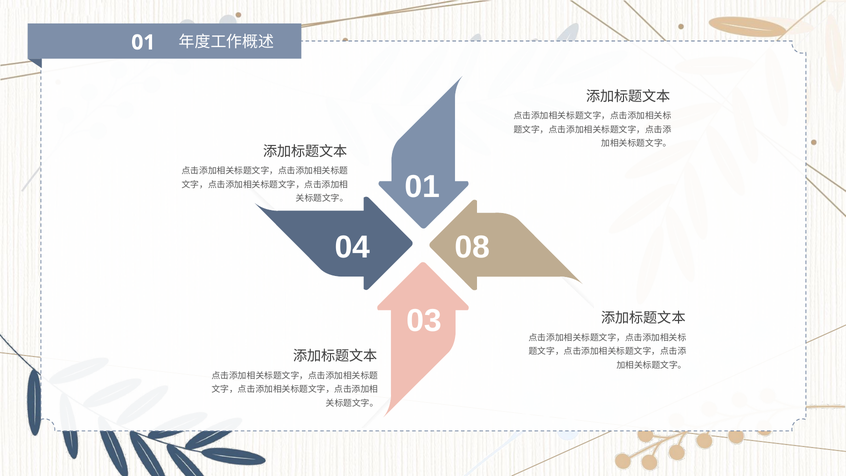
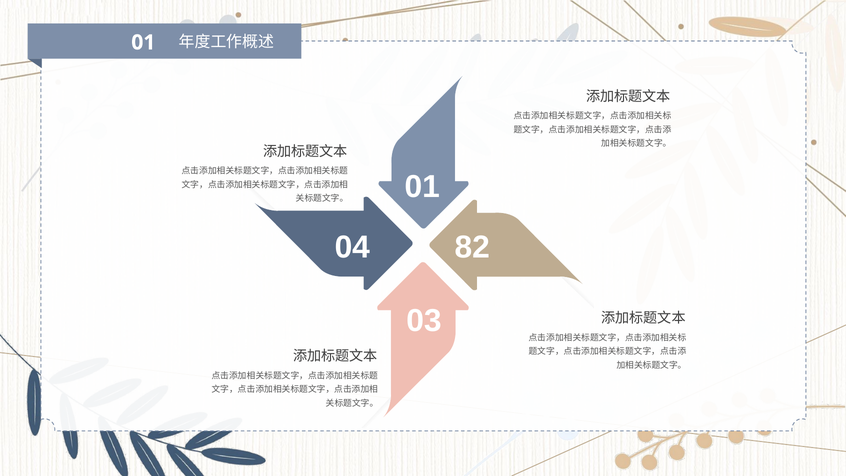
08: 08 -> 82
